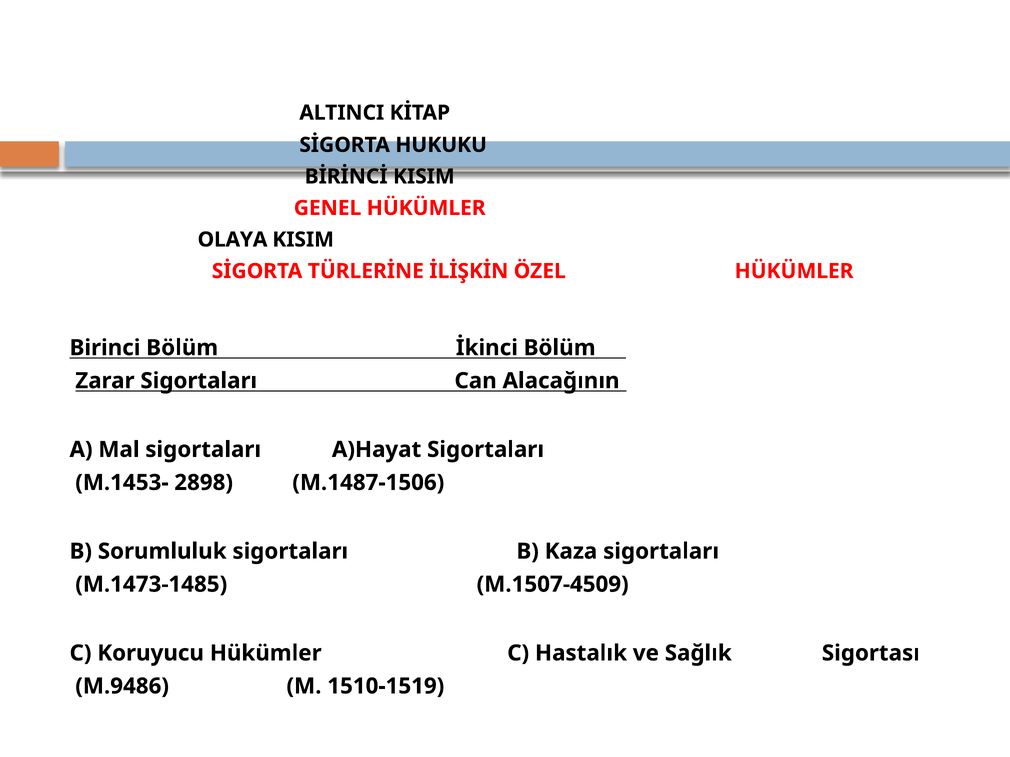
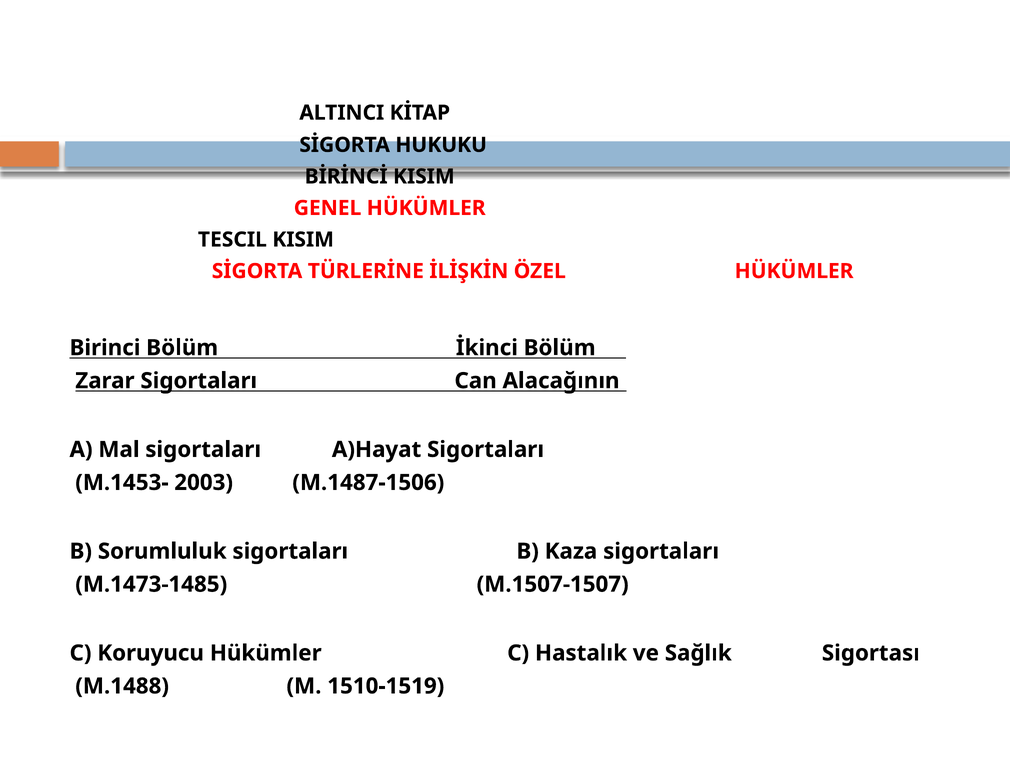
OLAYA: OLAYA -> TESCIL
2898: 2898 -> 2003
M.1507-4509: M.1507-4509 -> M.1507-1507
M.9486: M.9486 -> M.1488
